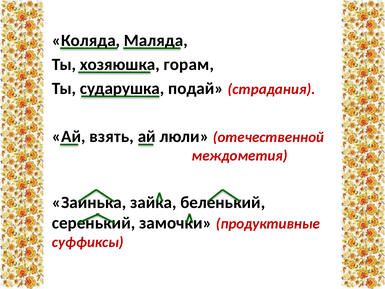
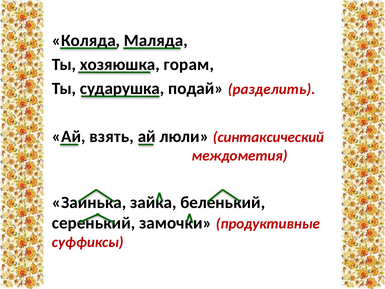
страдания: страдания -> разделить
отечественной: отечественной -> синтаксический
